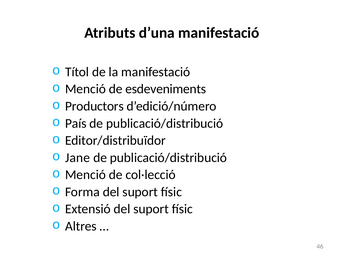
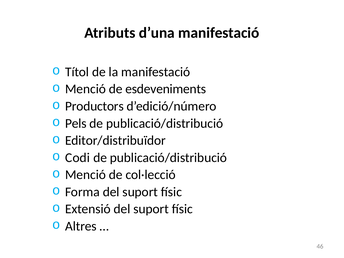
País: País -> Pels
Jane: Jane -> Codi
